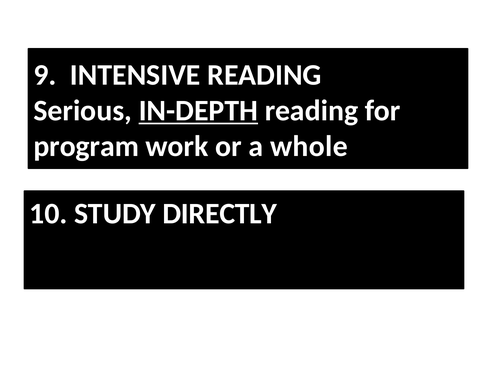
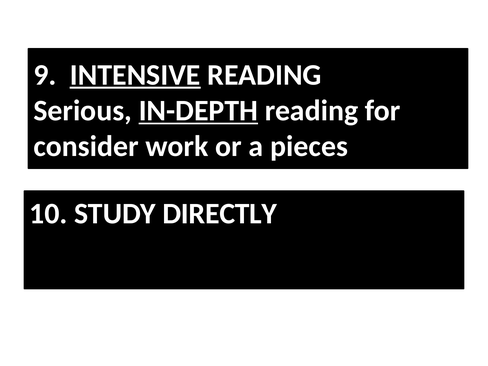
INTENSIVE underline: none -> present
program: program -> consider
whole: whole -> pieces
